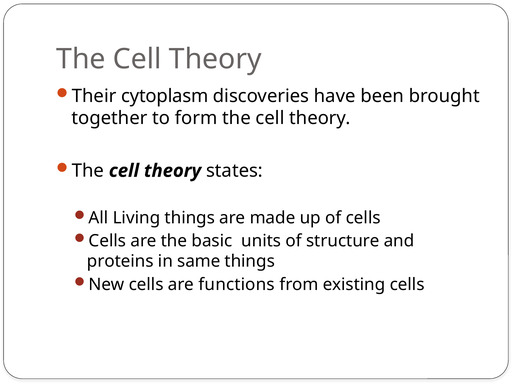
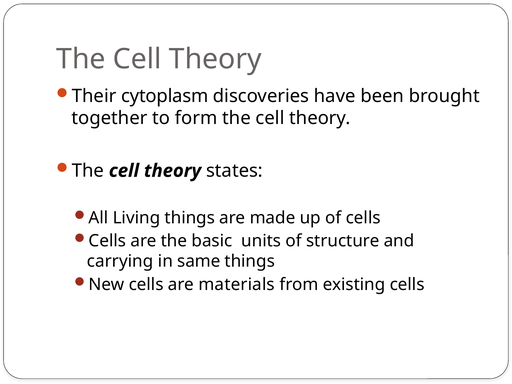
proteins: proteins -> carrying
functions: functions -> materials
